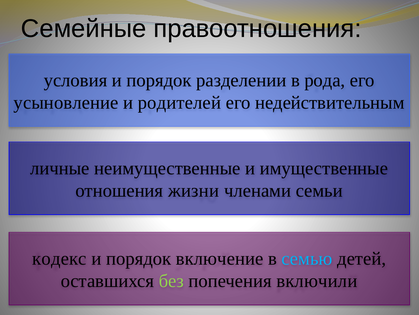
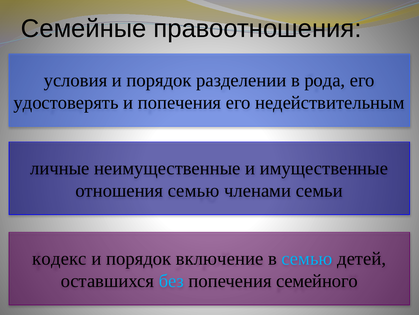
усыновление: усыновление -> удостоверять
и родителей: родителей -> попечения
отношения жизни: жизни -> семью
без colour: light green -> light blue
включили: включили -> семейного
